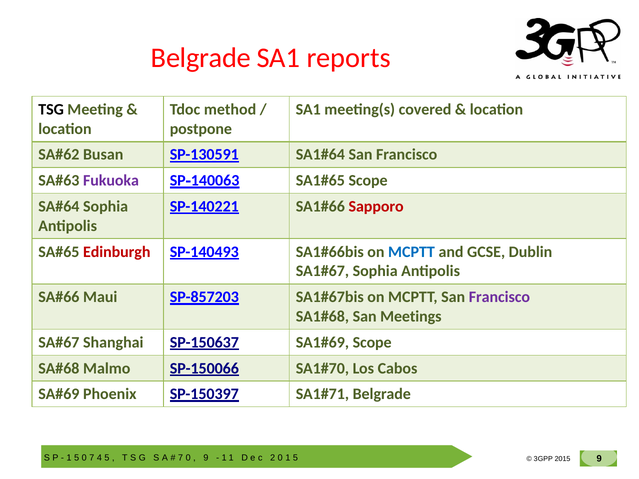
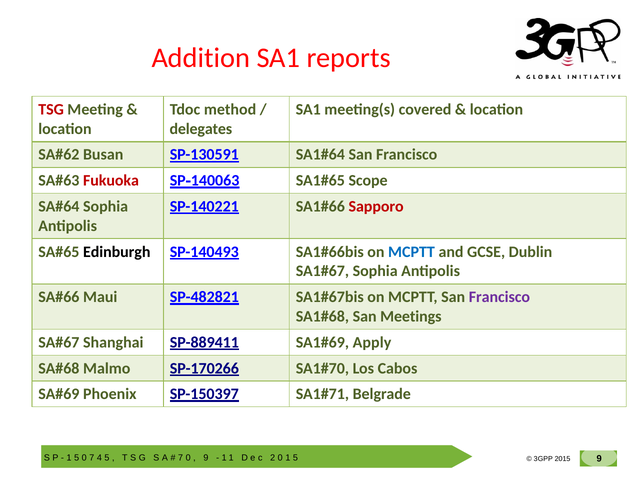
Belgrade at (201, 58): Belgrade -> Addition
TSG colour: black -> red
postpone: postpone -> delegates
Fukuoka colour: purple -> red
Edinburgh colour: red -> black
SP-857203: SP-857203 -> SP-482821
SP-150637: SP-150637 -> SP-889411
Scope at (372, 343): Scope -> Apply
SP-150066: SP-150066 -> SP-170266
